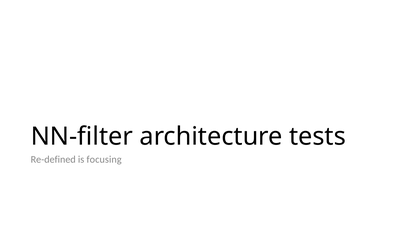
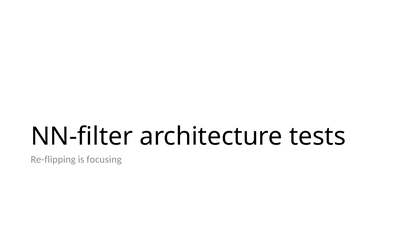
Re-defined: Re-defined -> Re-flipping
